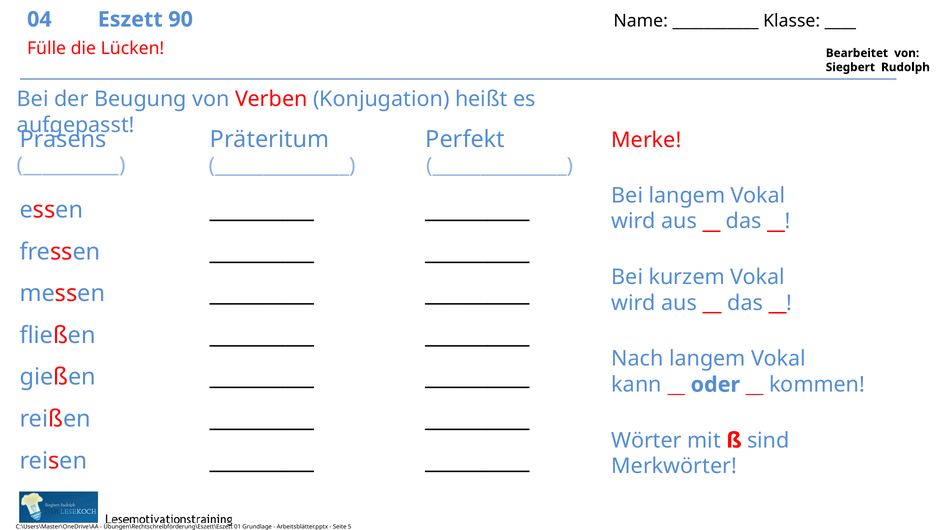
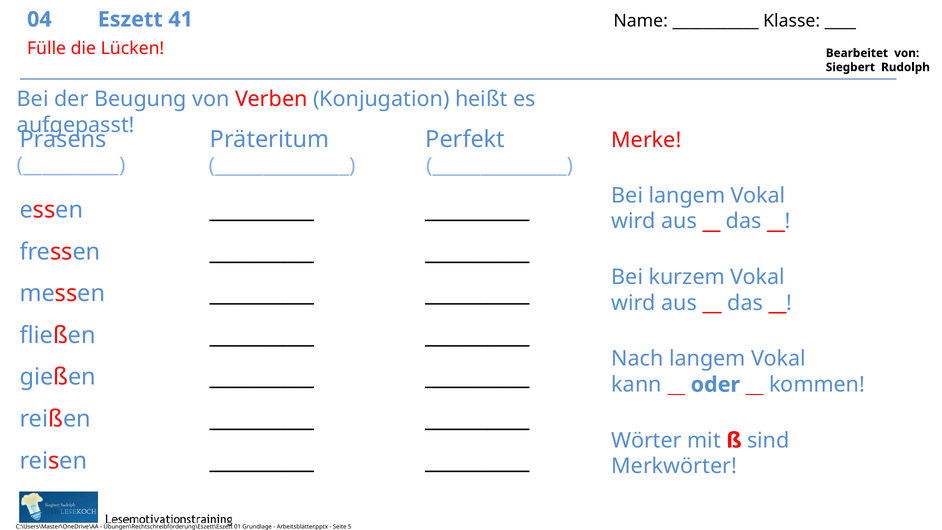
90: 90 -> 41
